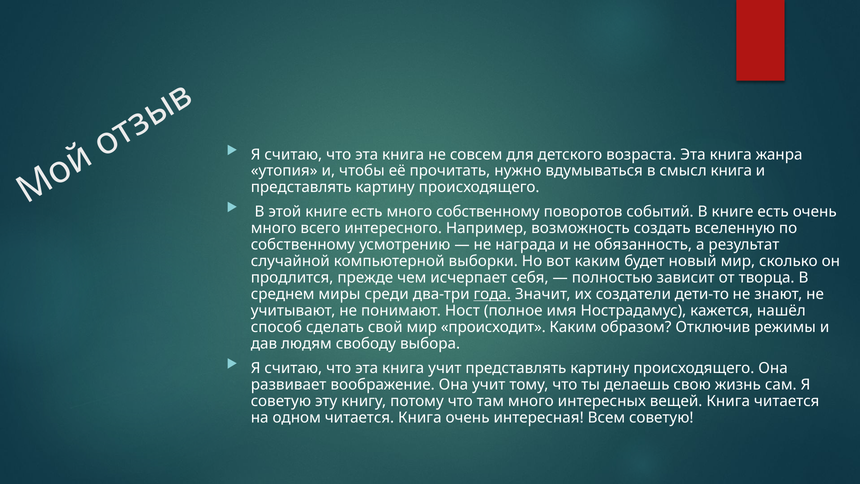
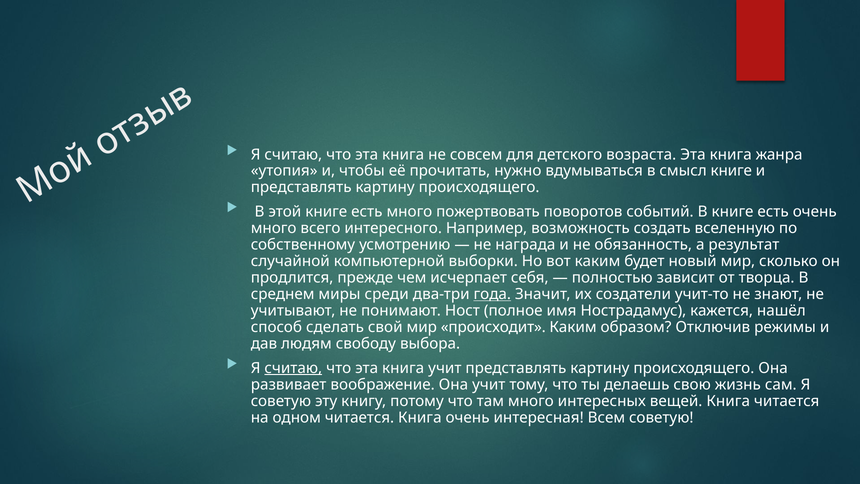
смысл книга: книга -> книге
много собственному: собственному -> пожертвовать
дети-то: дети-то -> учит-то
считаю at (293, 368) underline: none -> present
